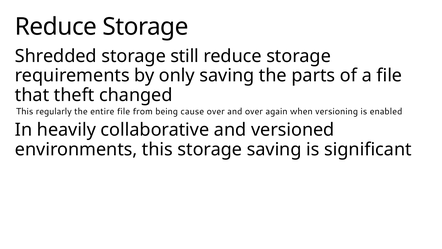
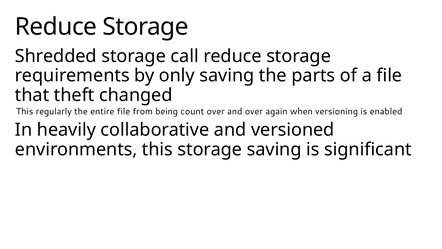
still: still -> call
cause: cause -> count
